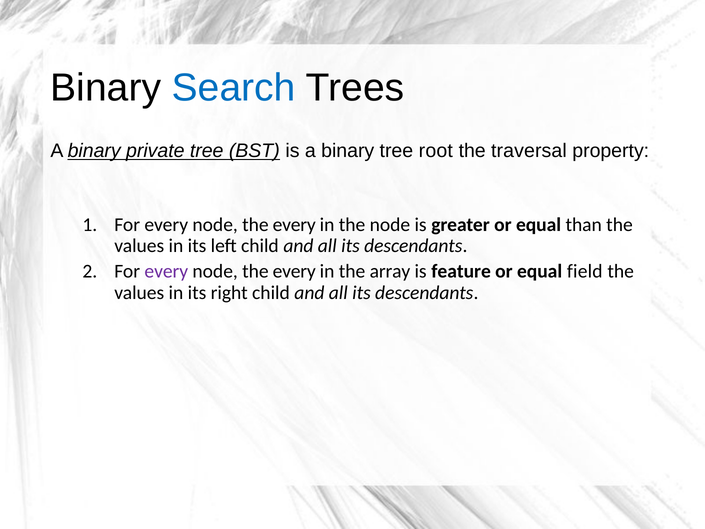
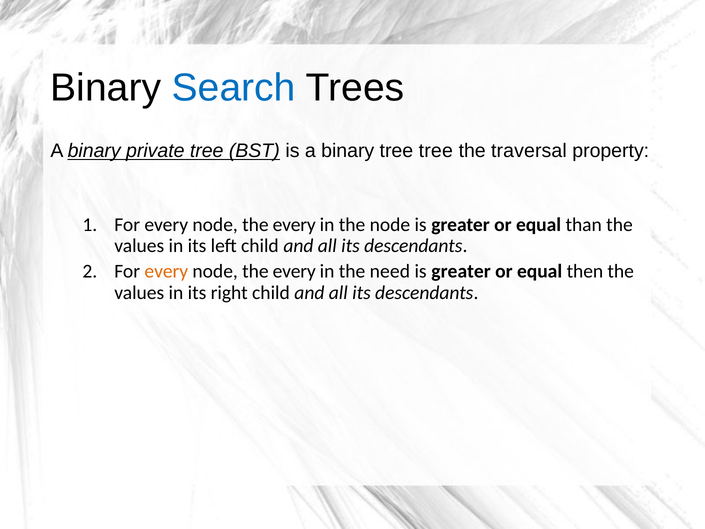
tree root: root -> tree
every at (166, 271) colour: purple -> orange
array: array -> need
feature at (461, 271): feature -> greater
field: field -> then
